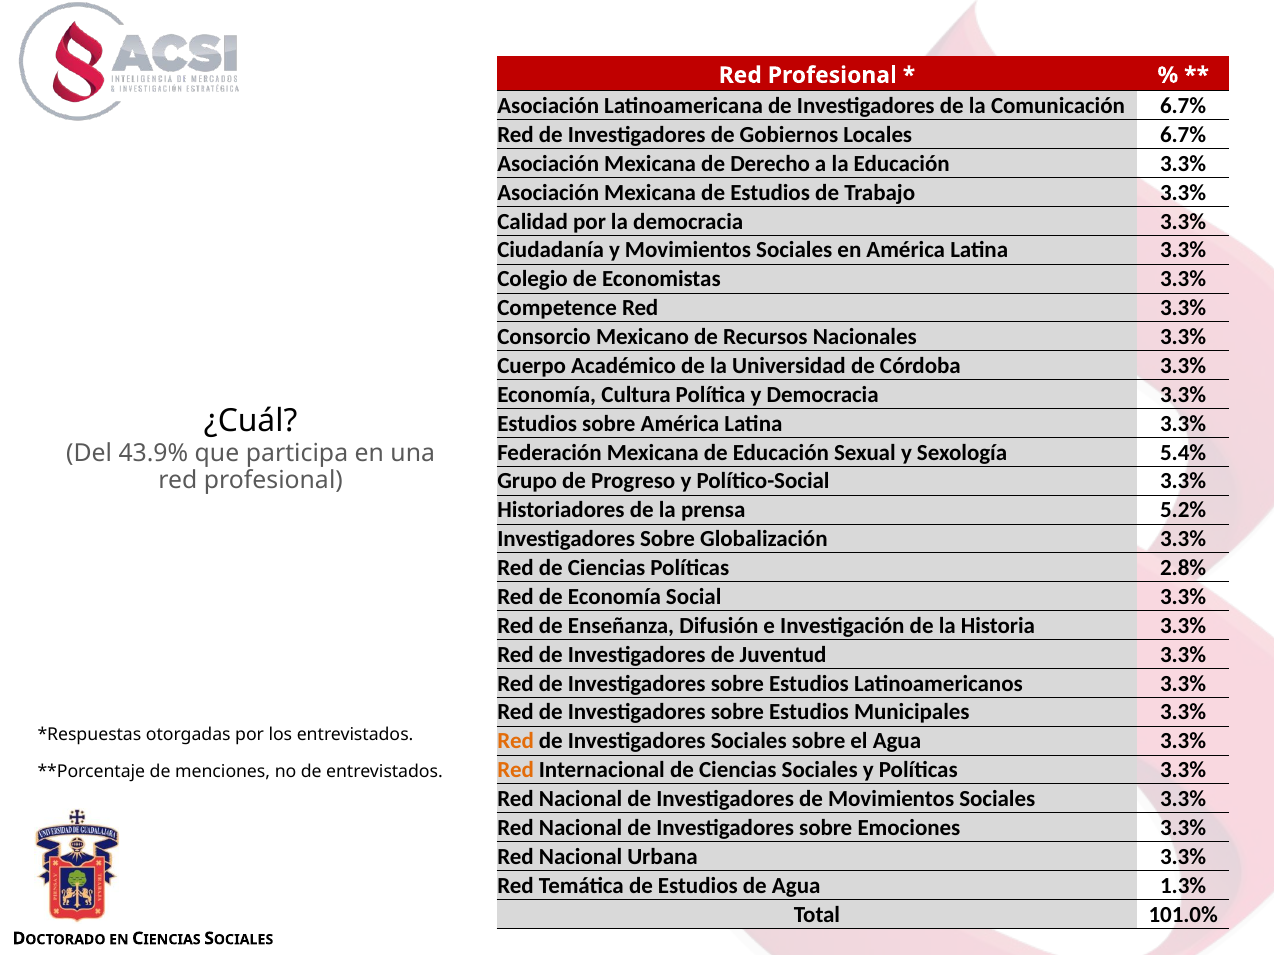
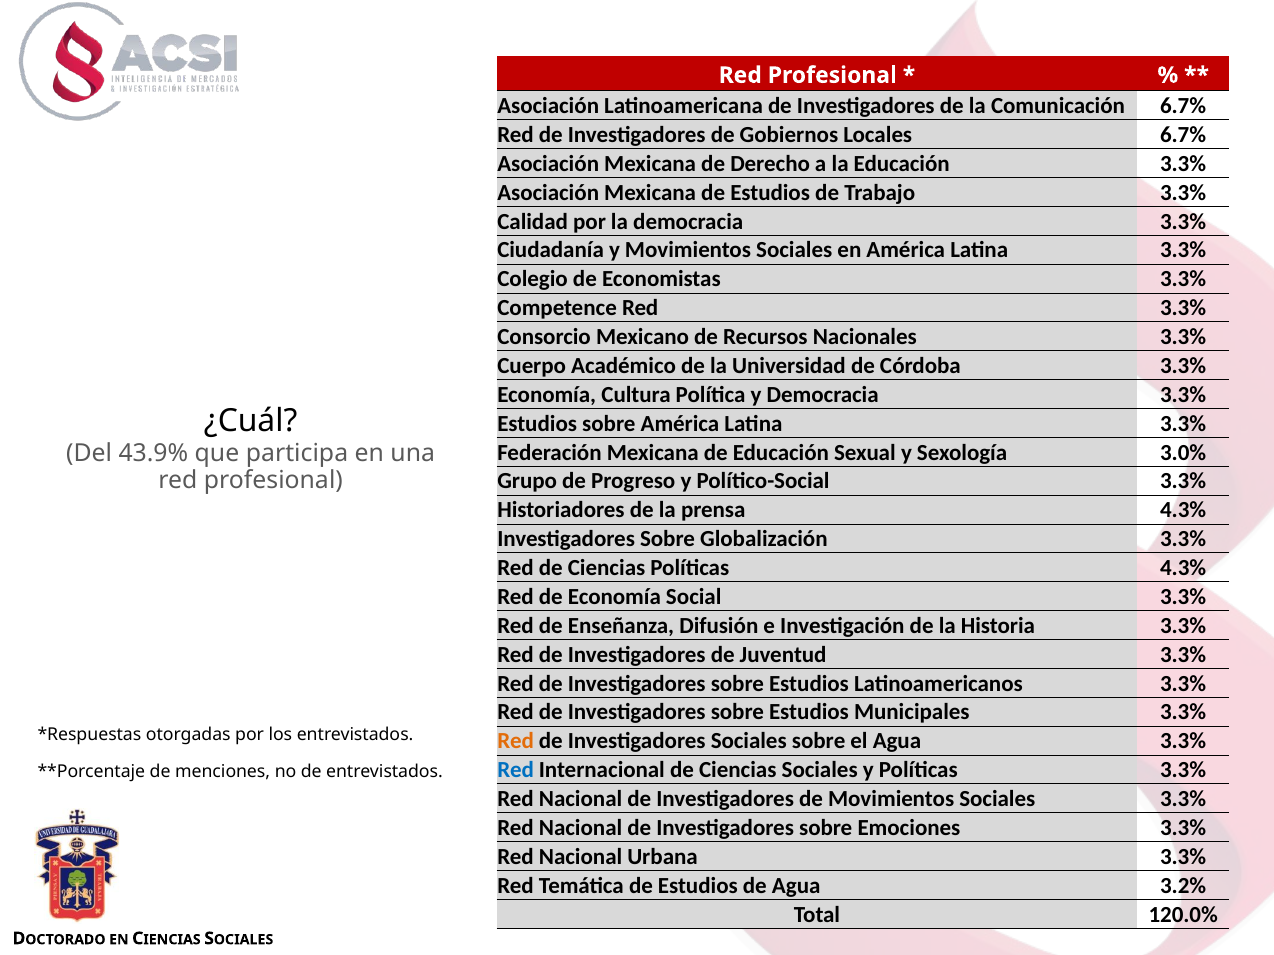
5.4%: 5.4% -> 3.0%
prensa 5.2%: 5.2% -> 4.3%
Políticas 2.8%: 2.8% -> 4.3%
Red at (516, 770) colour: orange -> blue
1.3%: 1.3% -> 3.2%
101.0%: 101.0% -> 120.0%
